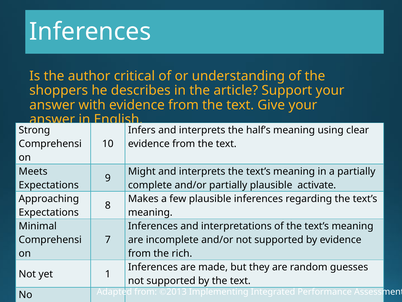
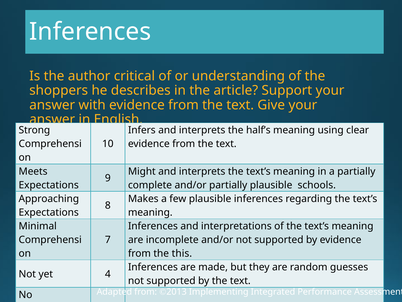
activate: activate -> schools
rich: rich -> this
1: 1 -> 4
